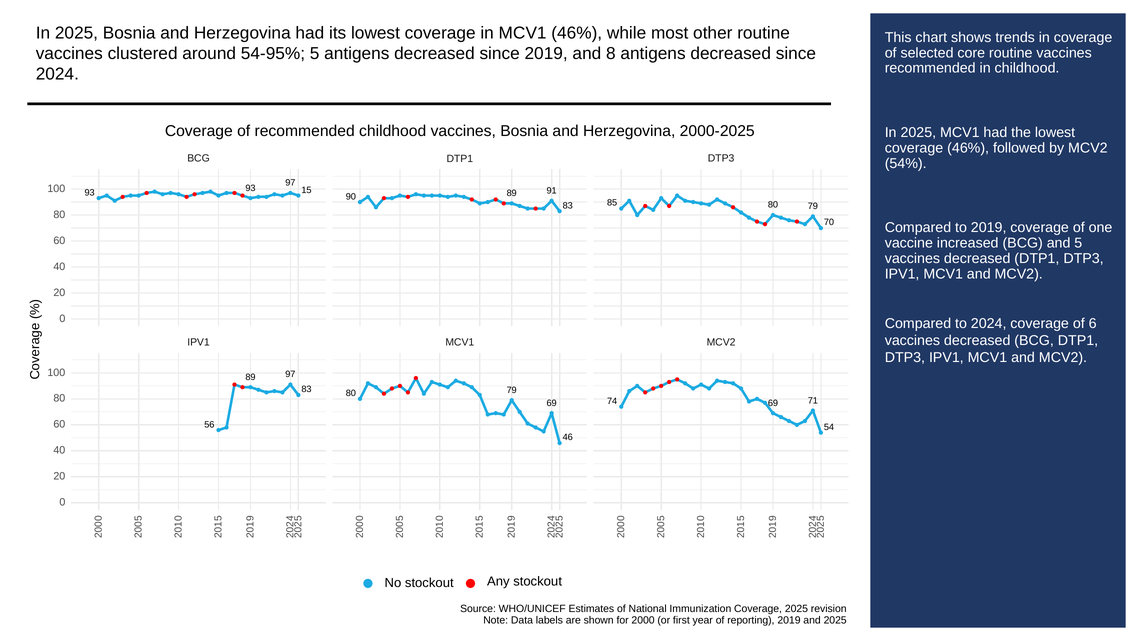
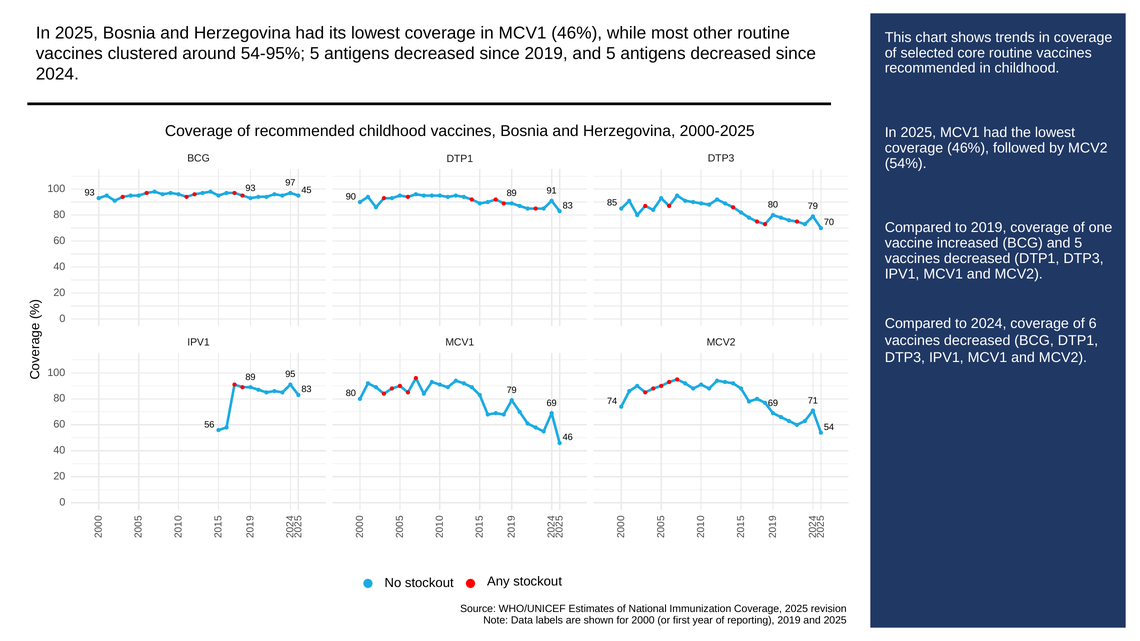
2019 and 8: 8 -> 5
15: 15 -> 45
89 97: 97 -> 95
